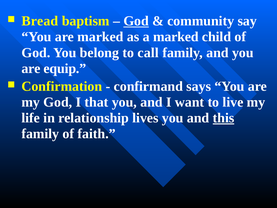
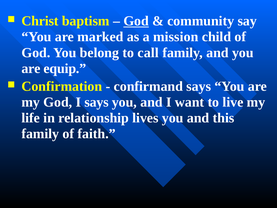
Bread: Bread -> Christ
a marked: marked -> mission
I that: that -> says
this underline: present -> none
